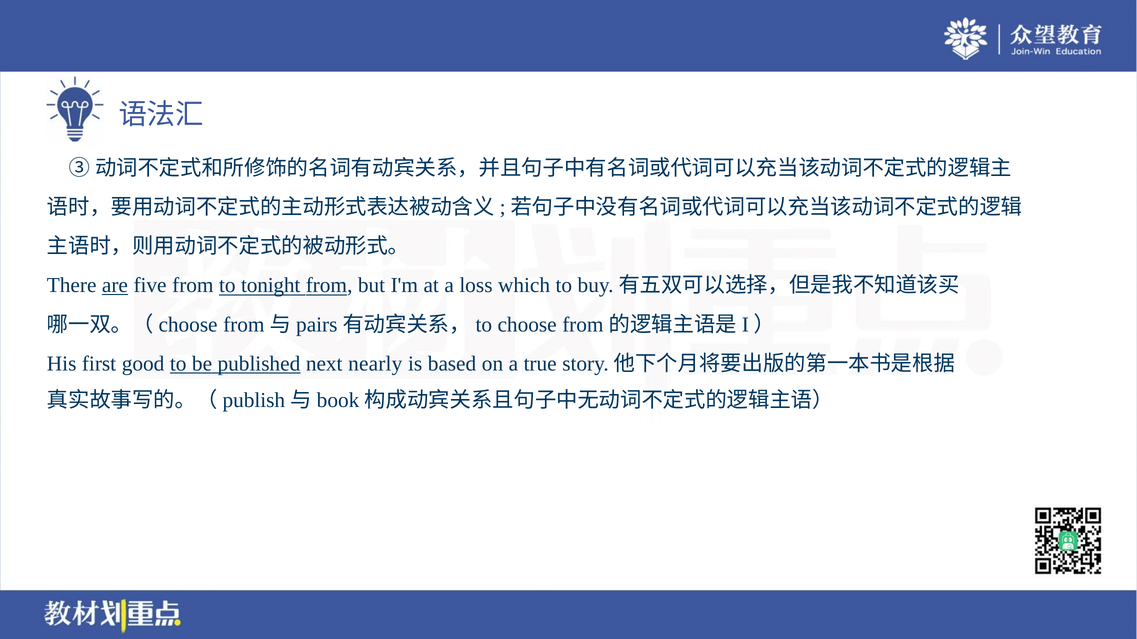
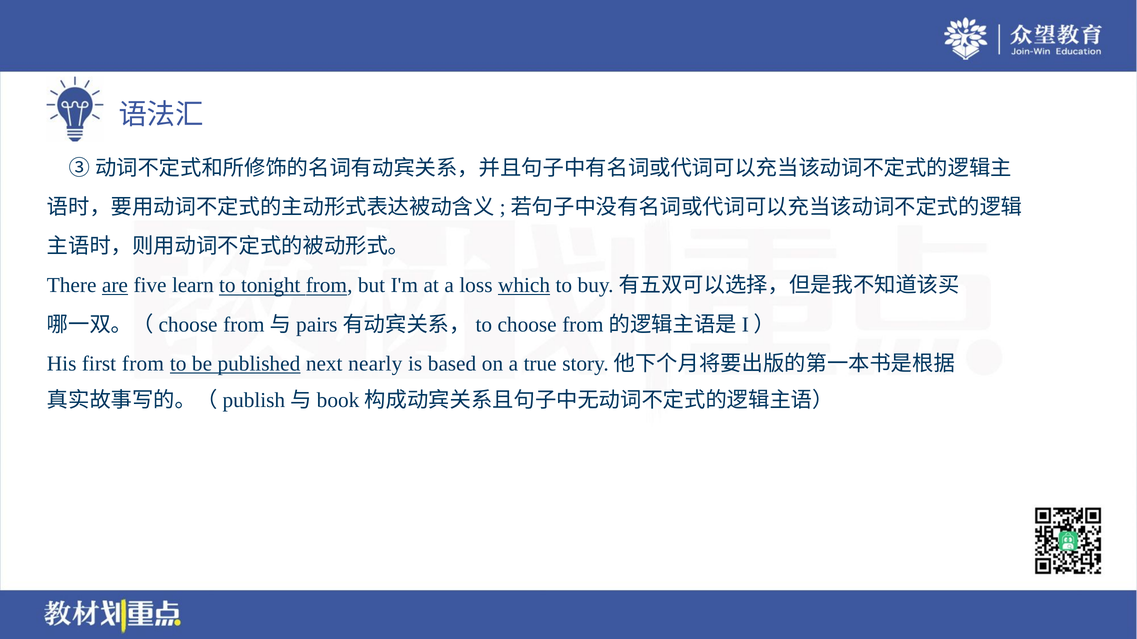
five from: from -> learn
which underline: none -> present
first good: good -> from
